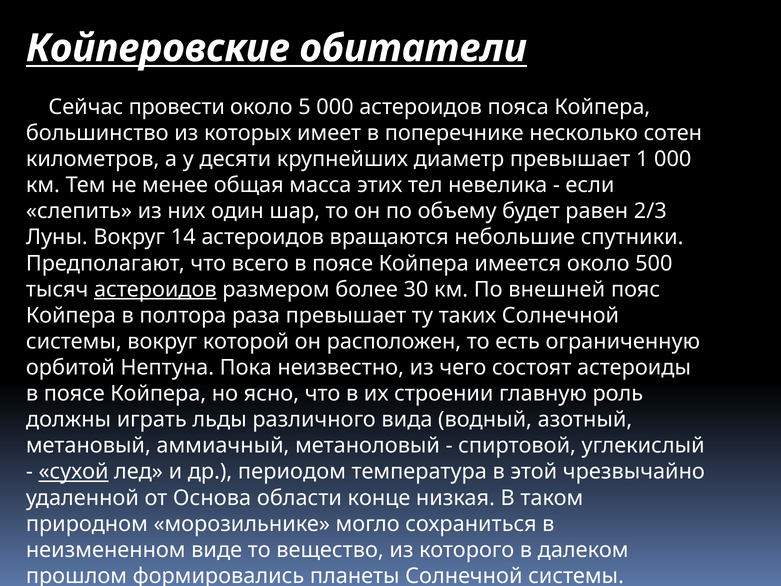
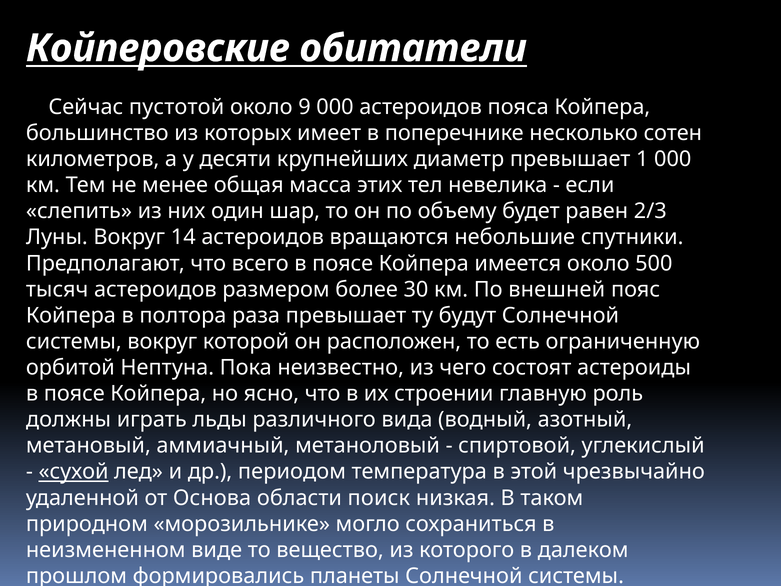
провести: провести -> пустотой
5: 5 -> 9
астероидов at (155, 289) underline: present -> none
таких: таких -> будут
конце: конце -> поиск
